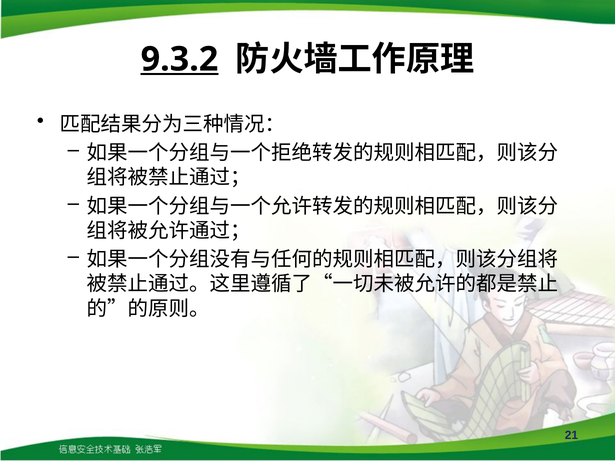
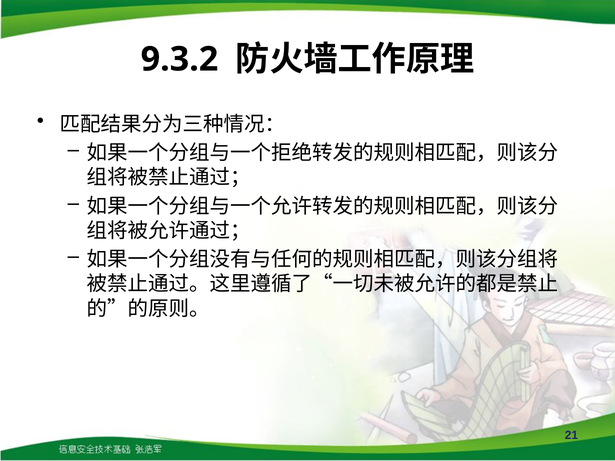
9.3.2 underline: present -> none
